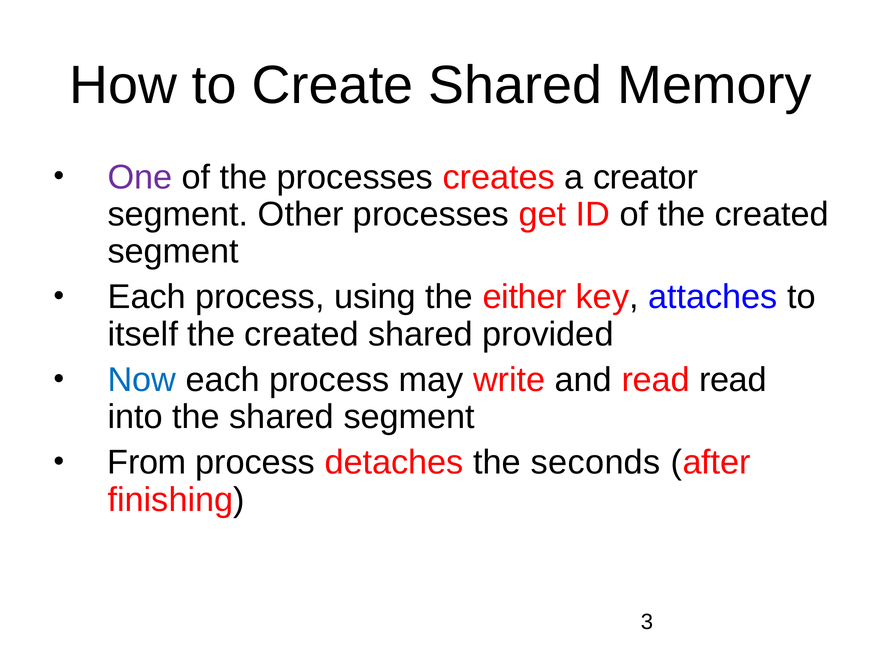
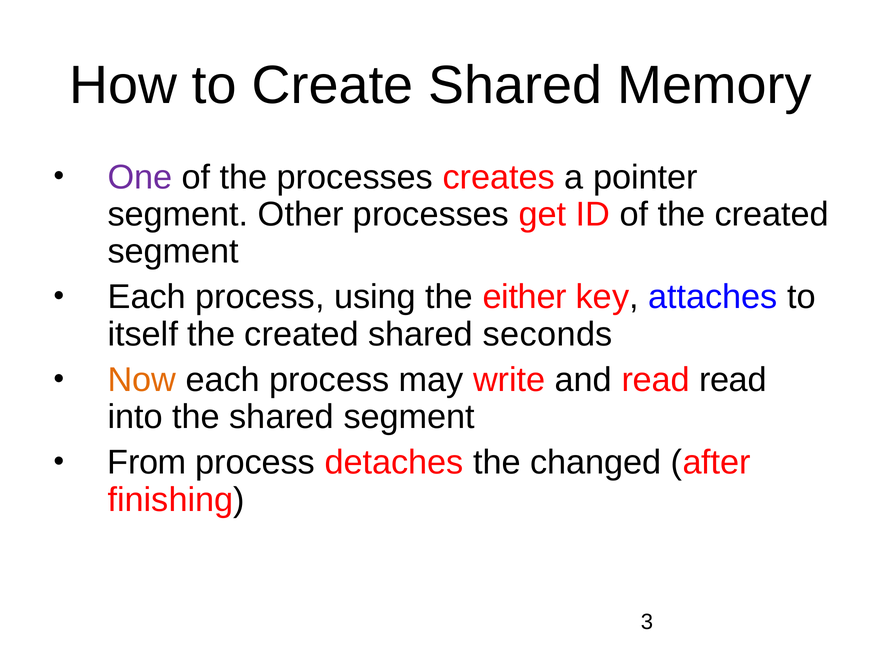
creator: creator -> pointer
provided: provided -> seconds
Now colour: blue -> orange
seconds: seconds -> changed
